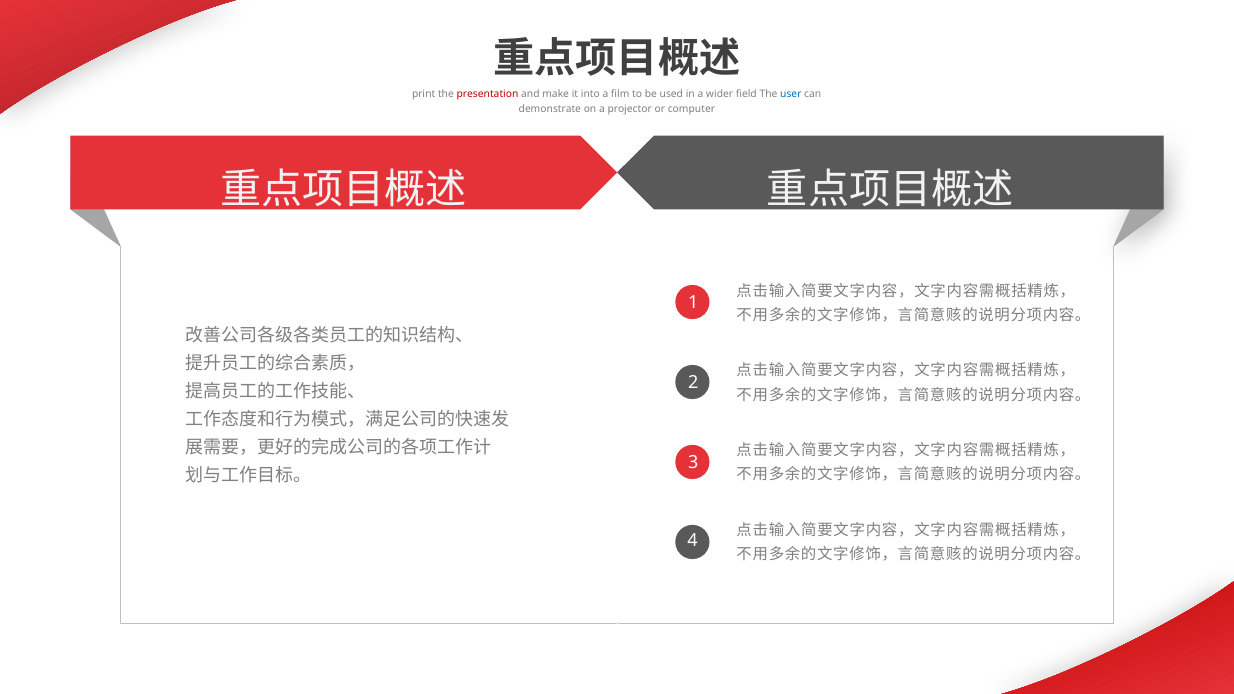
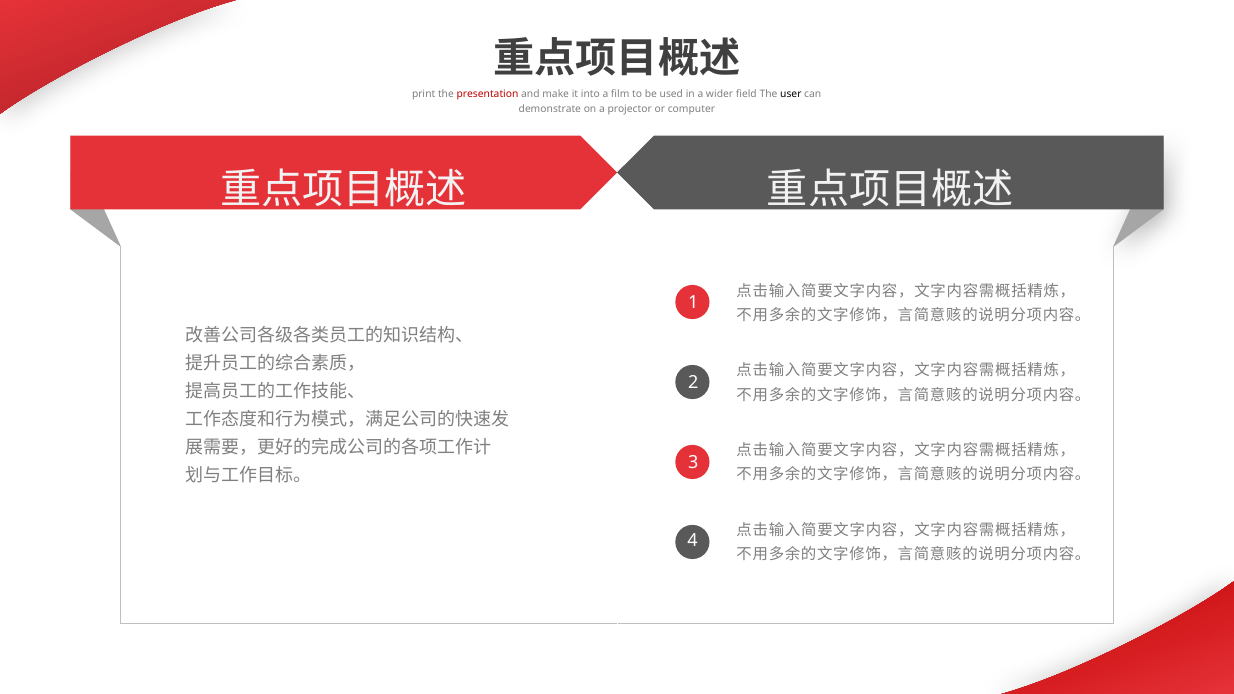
user colour: blue -> black
